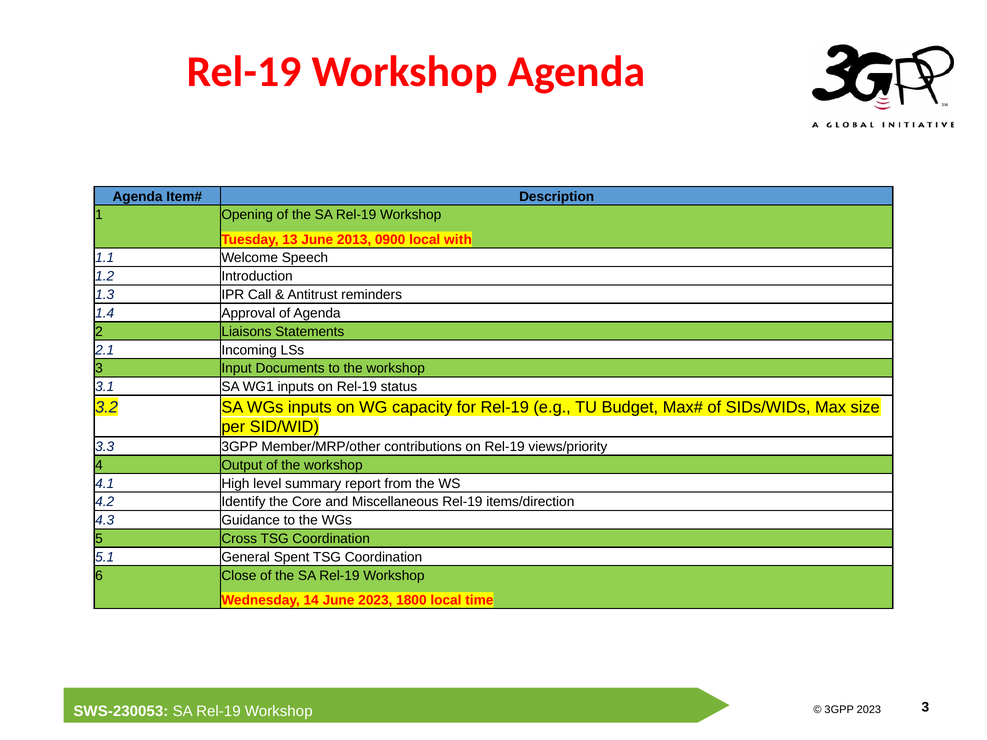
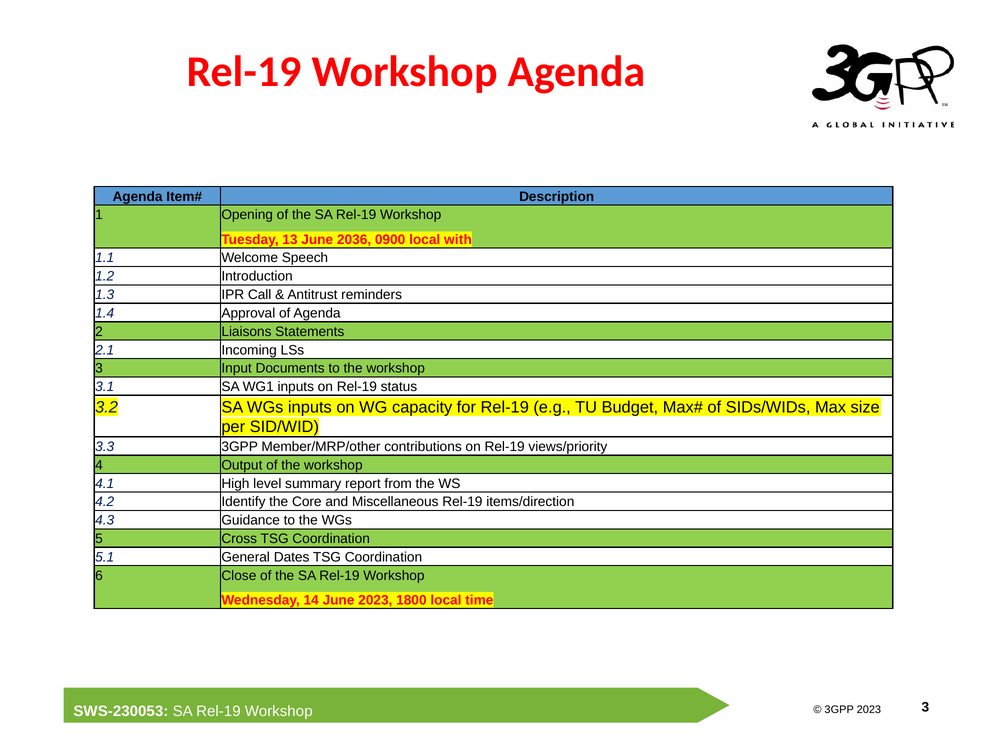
2013: 2013 -> 2036
Spent: Spent -> Dates
